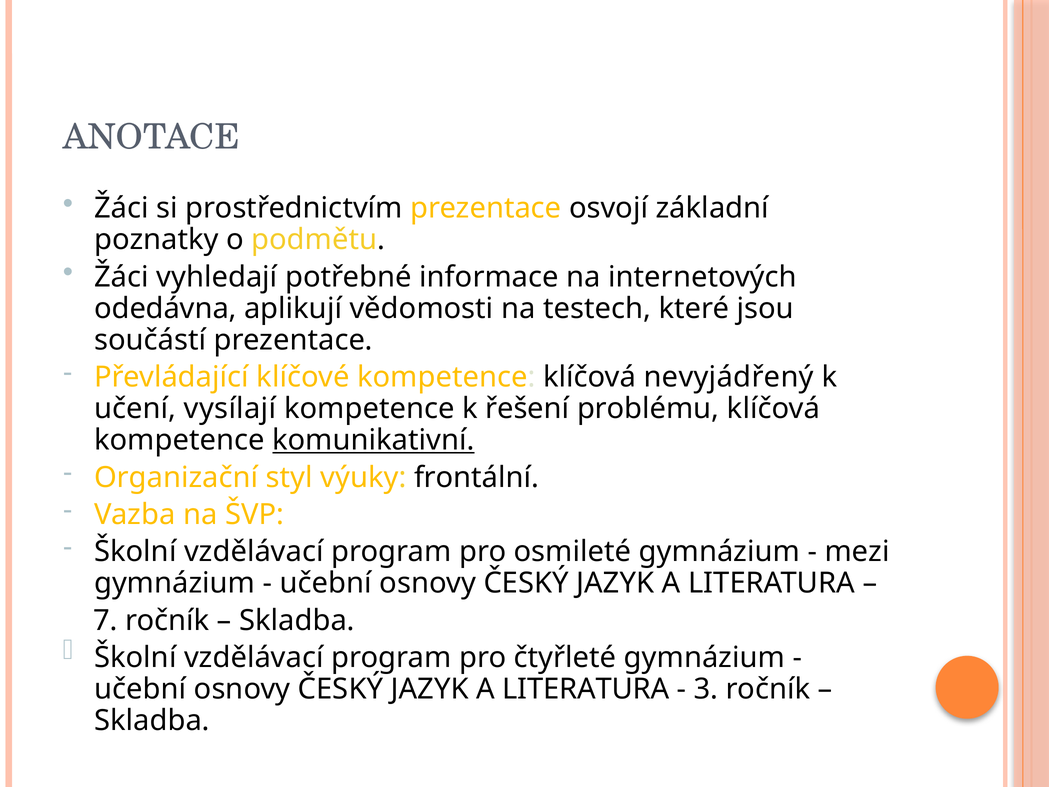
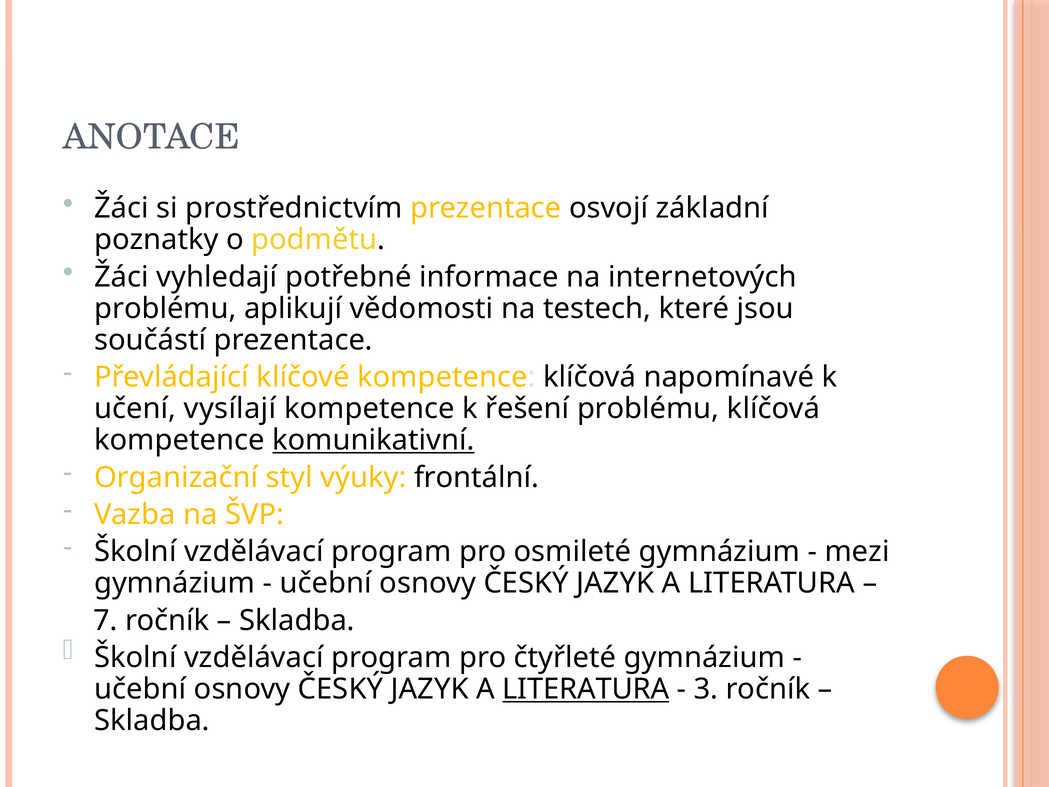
odedávna at (165, 308): odedávna -> problému
nevyjádřený: nevyjádřený -> napomínavé
LITERATURA at (586, 689) underline: none -> present
